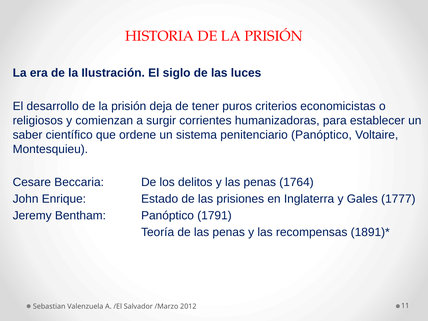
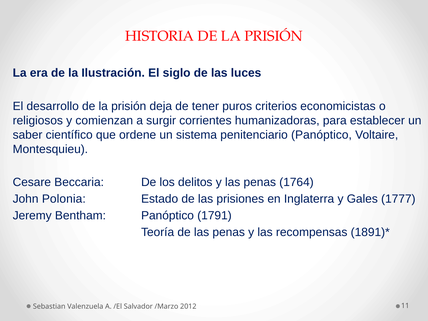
Enrique: Enrique -> Polonia
